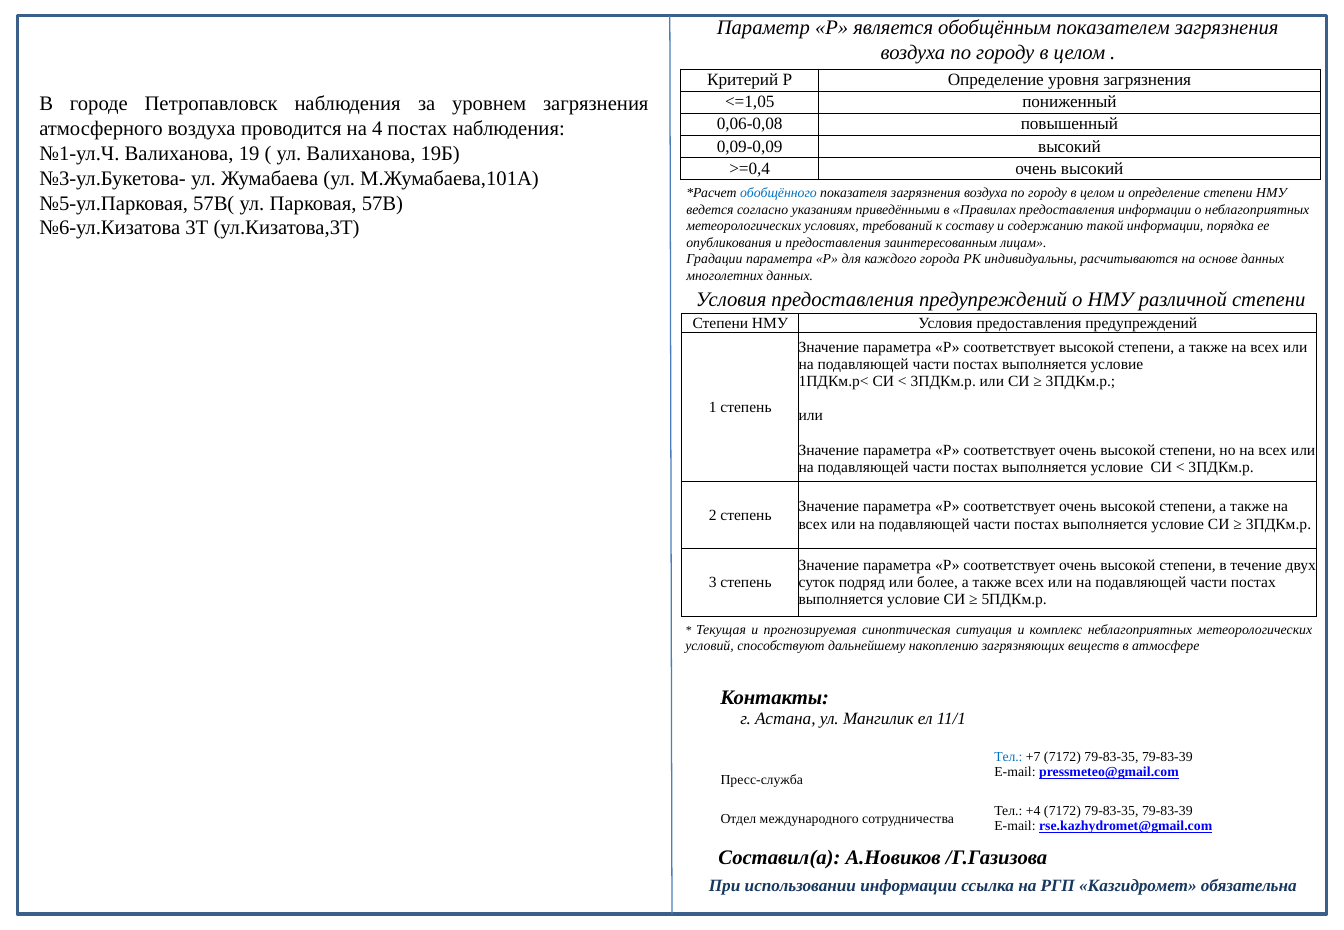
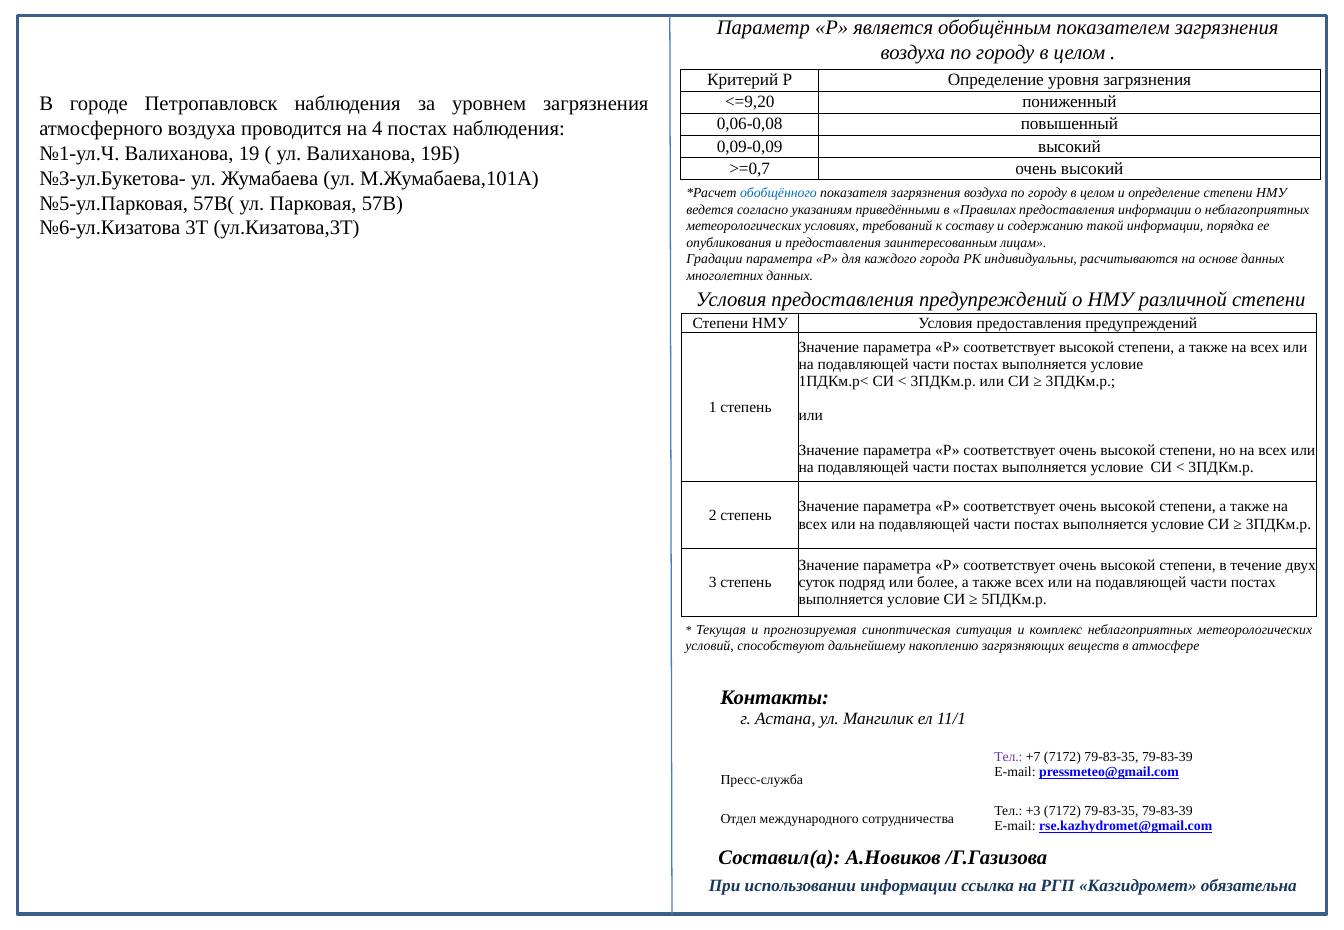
<=1,05: <=1,05 -> <=9,20
>=0,4: >=0,4 -> >=0,7
Тел at (1008, 757) colour: blue -> purple
+4: +4 -> +3
